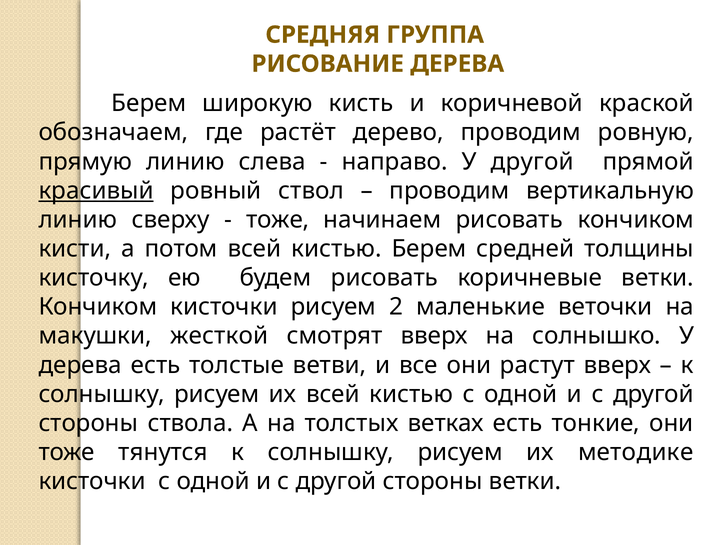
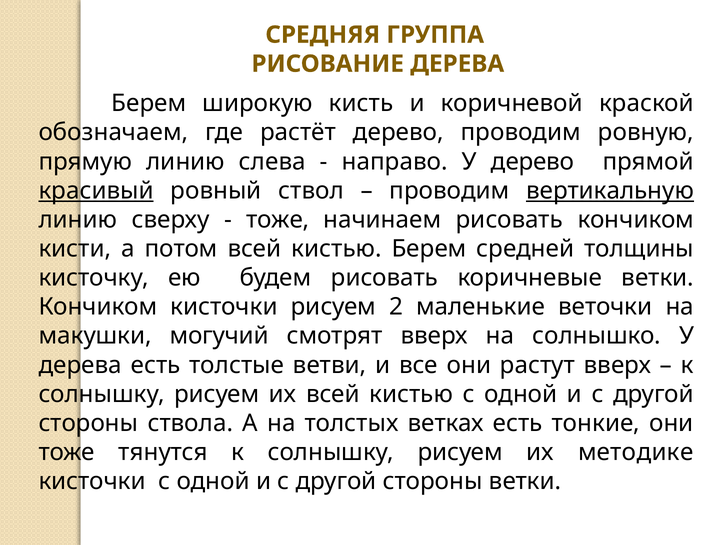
У другой: другой -> дерево
вертикальную underline: none -> present
жесткой: жесткой -> могучий
